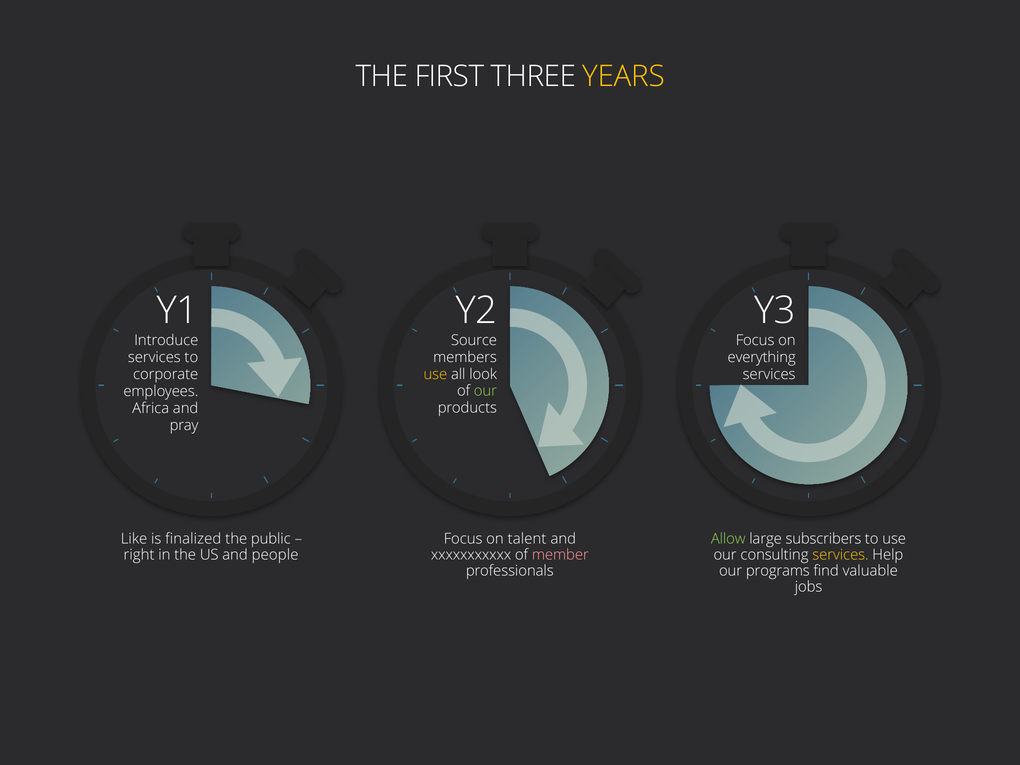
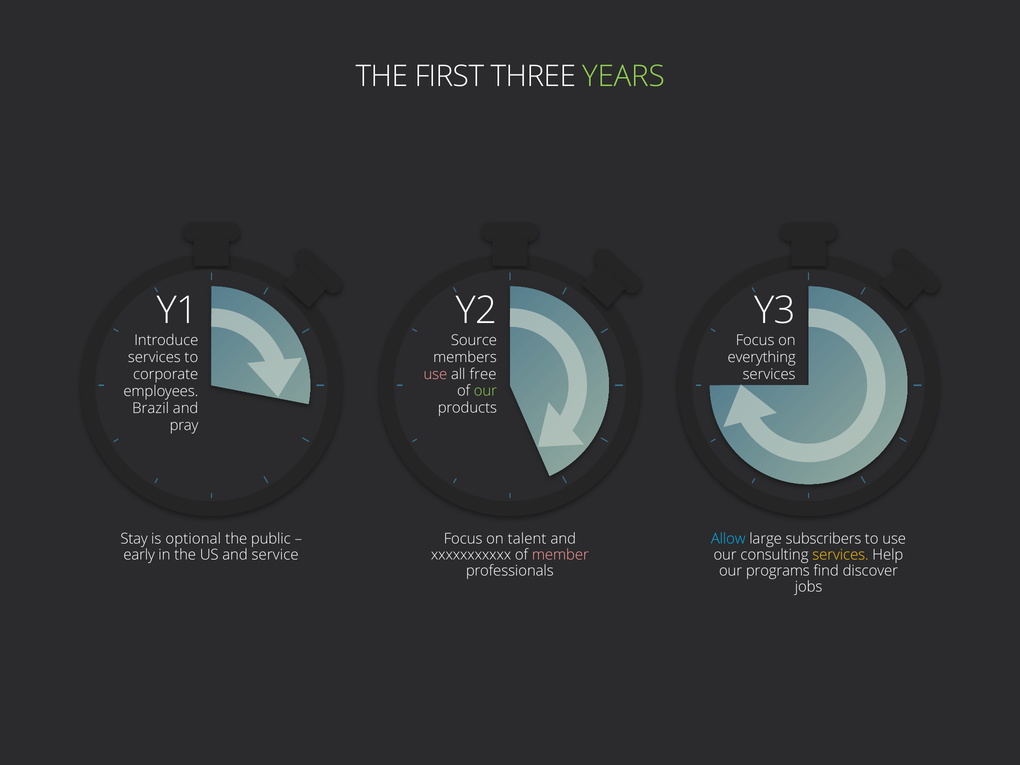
YEARS colour: yellow -> light green
use at (435, 374) colour: yellow -> pink
look: look -> free
Africa: Africa -> Brazil
Like: Like -> Stay
finalized: finalized -> optional
Allow colour: light green -> light blue
right: right -> early
people: people -> service
valuable: valuable -> discover
